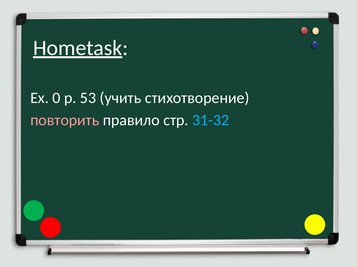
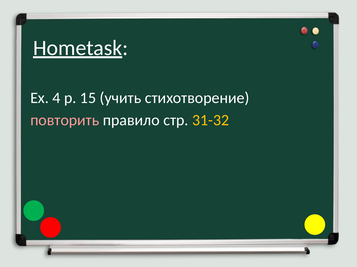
0: 0 -> 4
53: 53 -> 15
31-32 colour: light blue -> yellow
